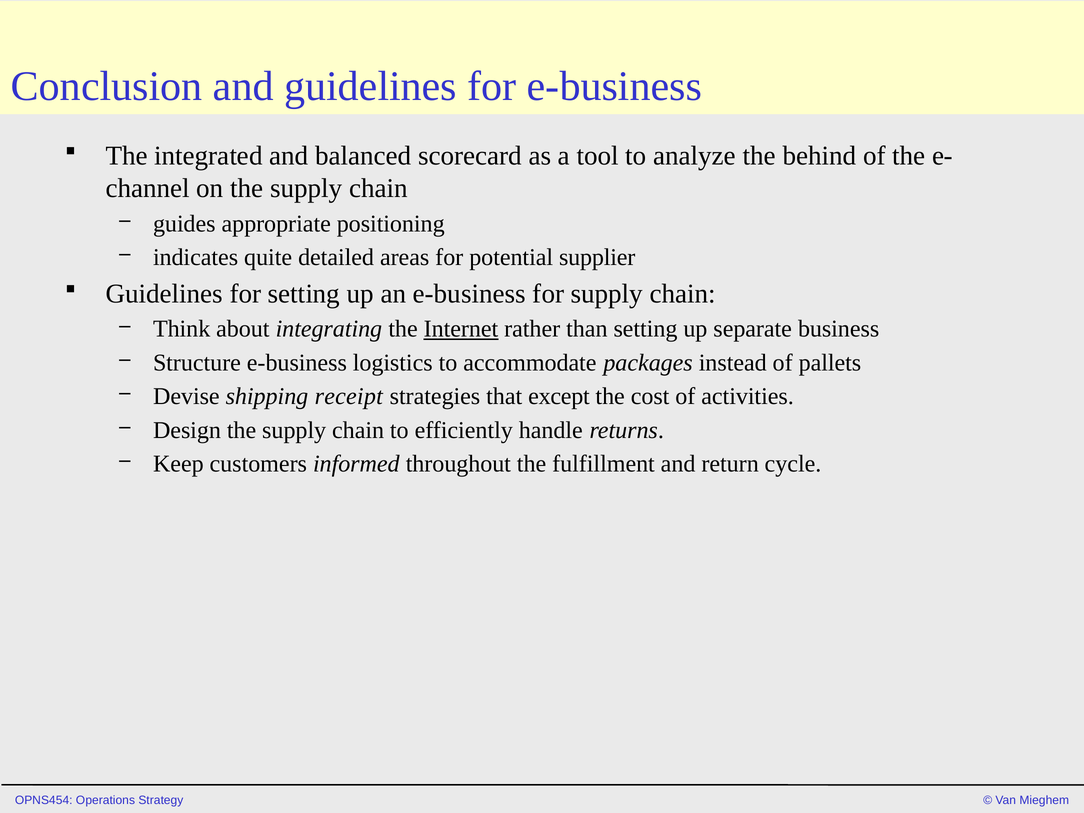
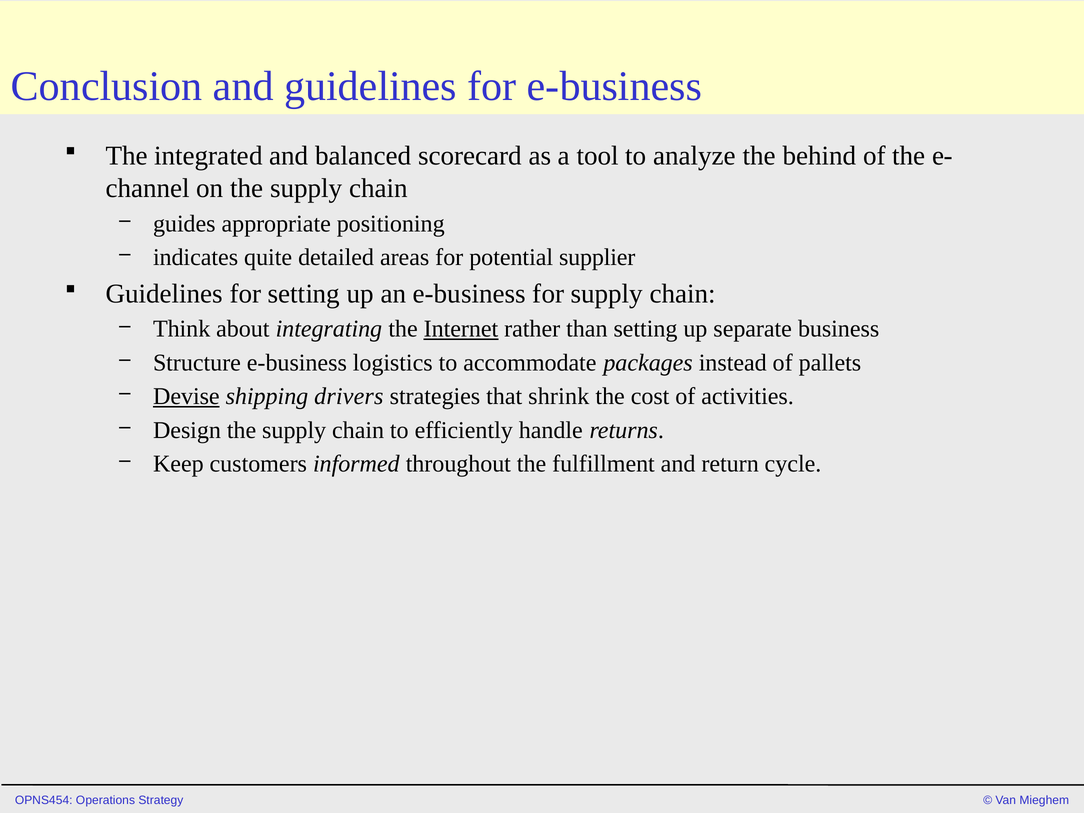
Devise underline: none -> present
receipt: receipt -> drivers
except: except -> shrink
